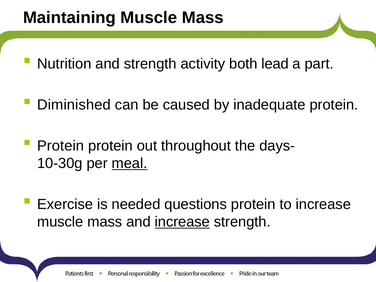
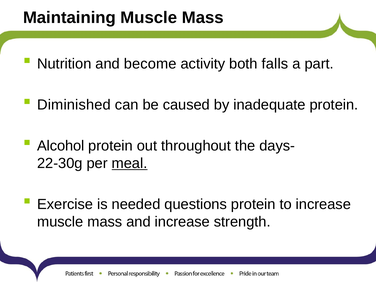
and strength: strength -> become
lead: lead -> falls
Protein at (61, 146): Protein -> Alcohol
10-30g: 10-30g -> 22-30g
increase at (182, 222) underline: present -> none
